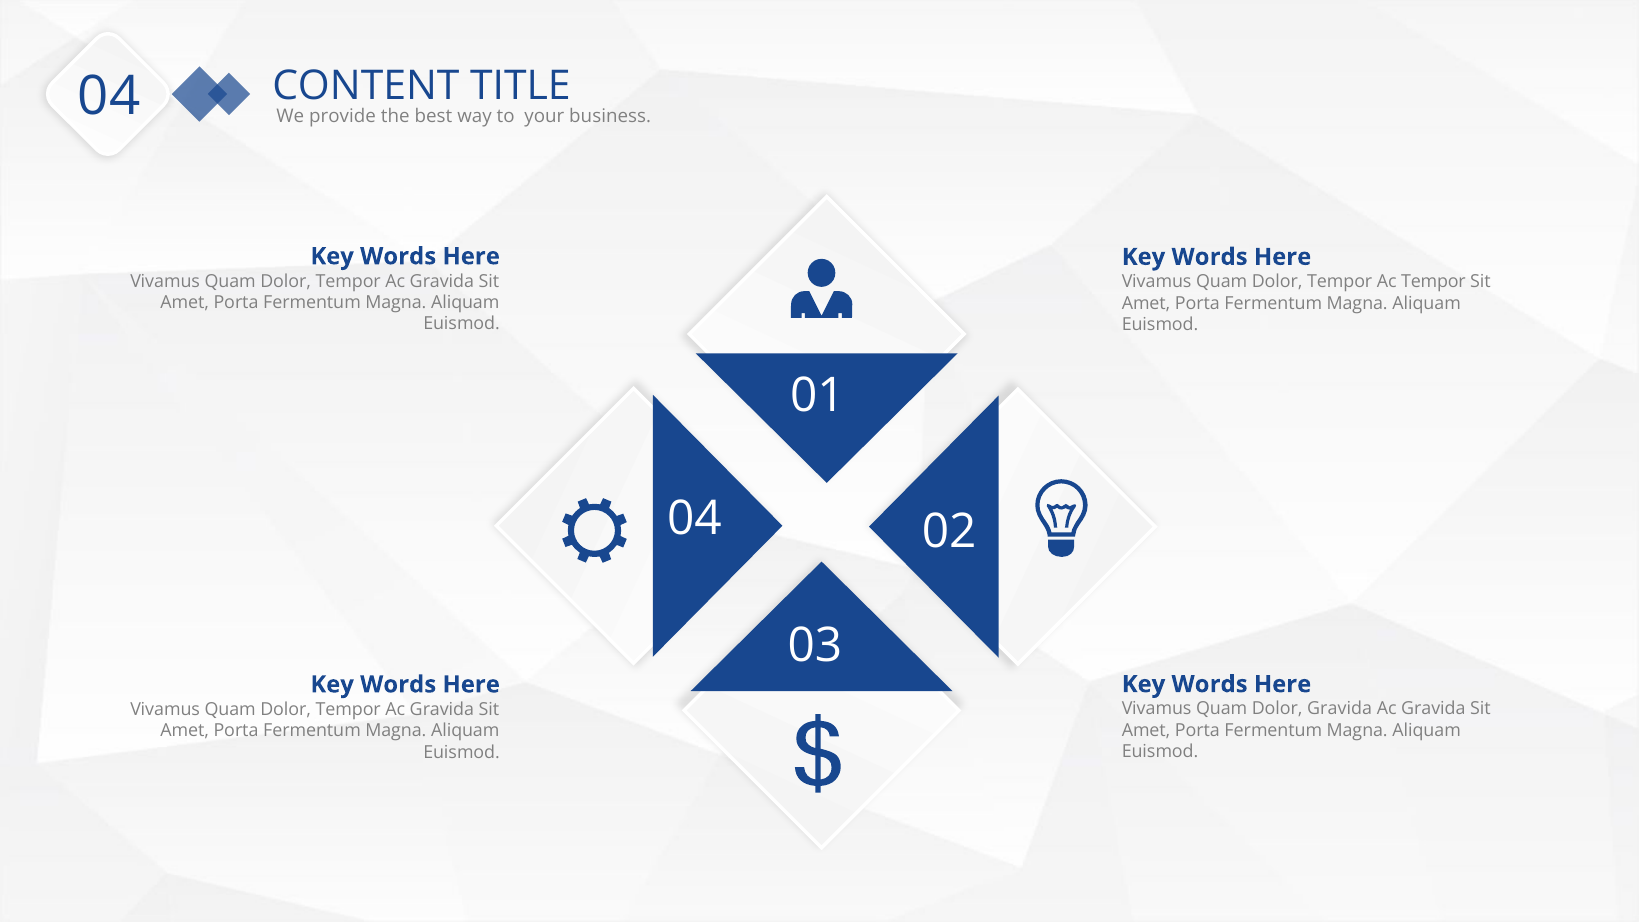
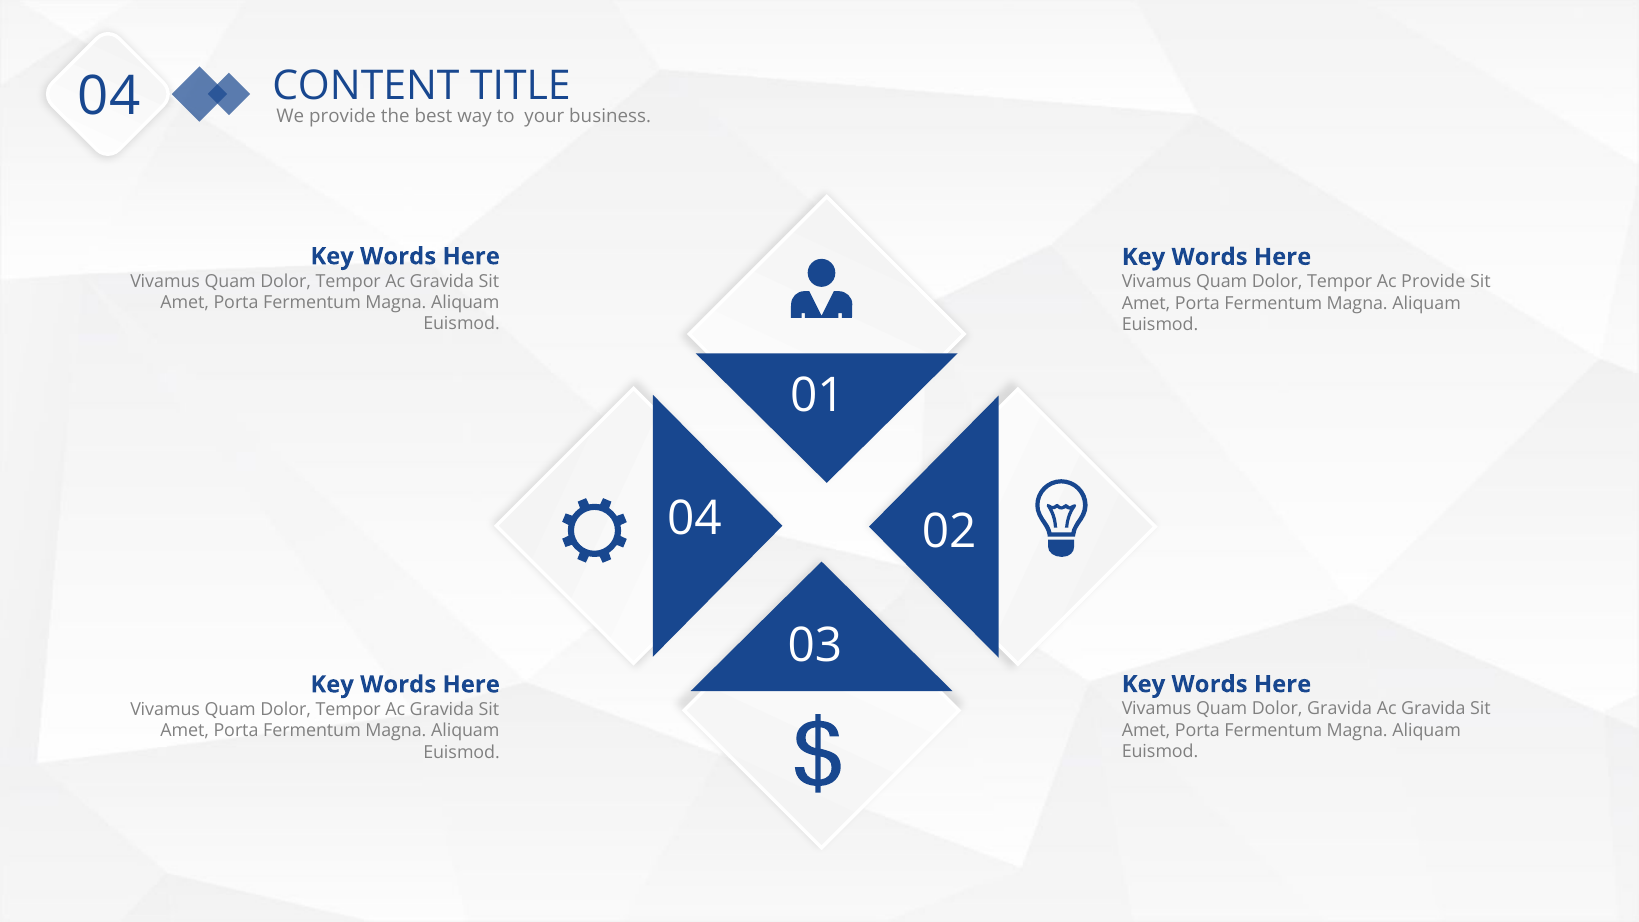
Ac Tempor: Tempor -> Provide
